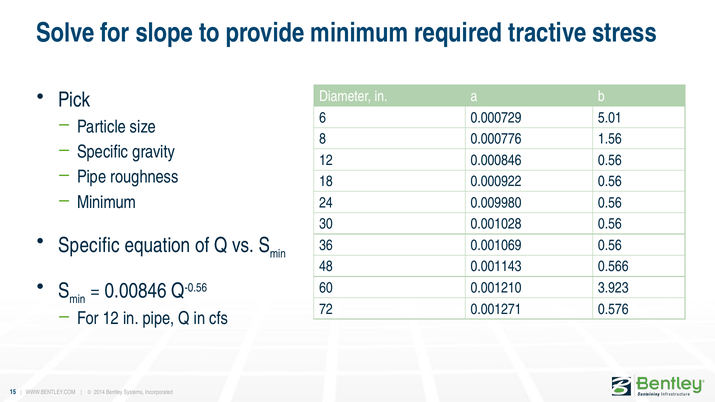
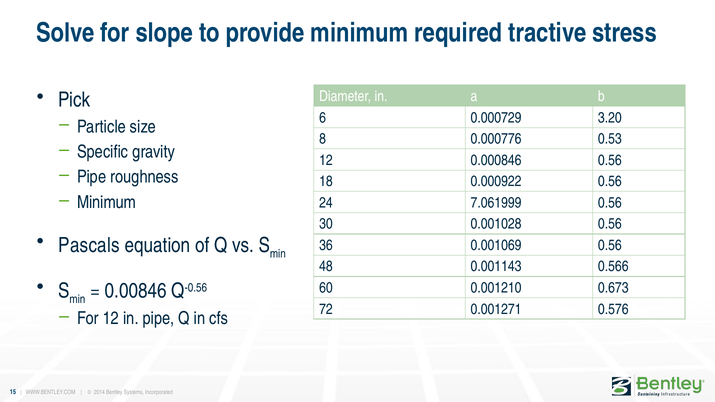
5.01: 5.01 -> 3.20
1.56: 1.56 -> 0.53
0.009980: 0.009980 -> 7.061999
Specific at (89, 246): Specific -> Pascals
3.923: 3.923 -> 0.673
